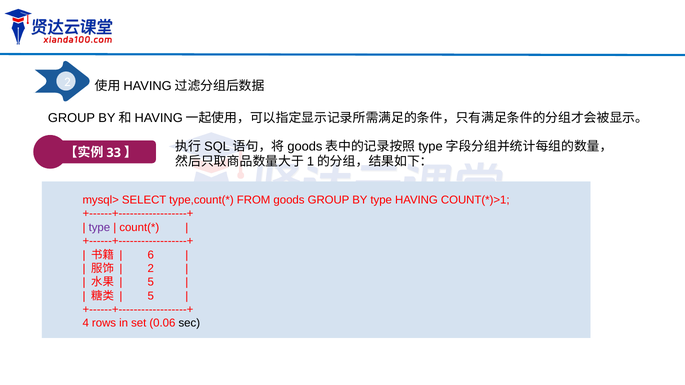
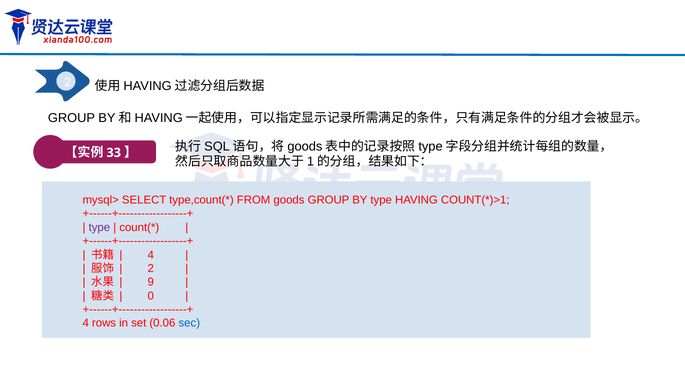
6 at (151, 255): 6 -> 4
5 at (151, 282): 5 -> 9
5 at (151, 296): 5 -> 0
sec colour: black -> blue
